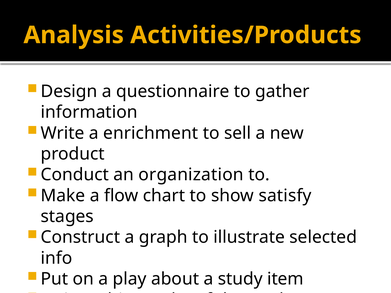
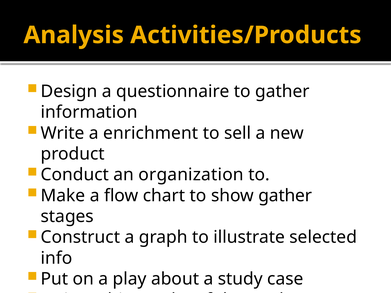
show satisfy: satisfy -> gather
item: item -> case
